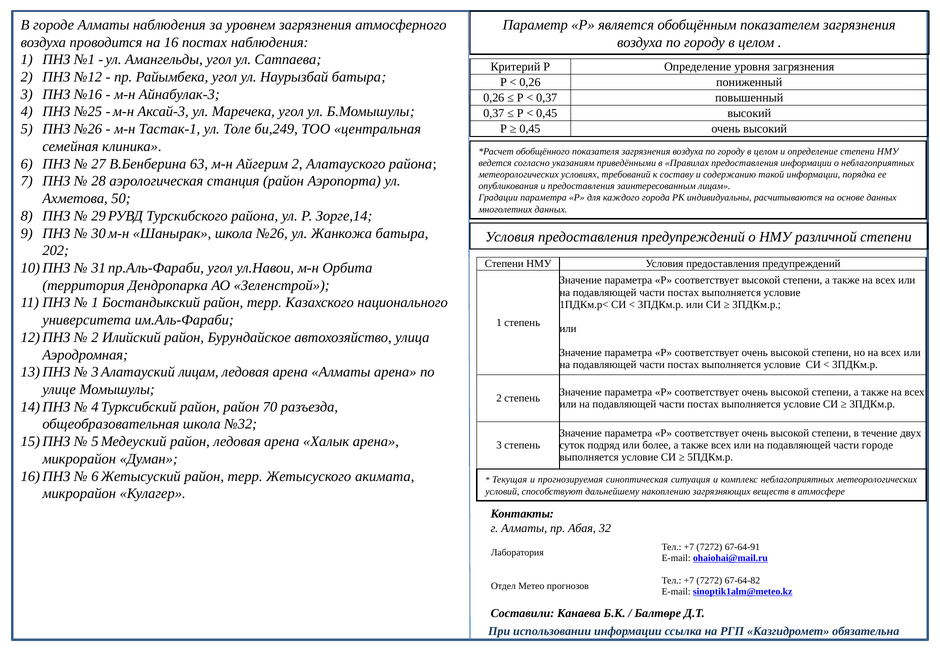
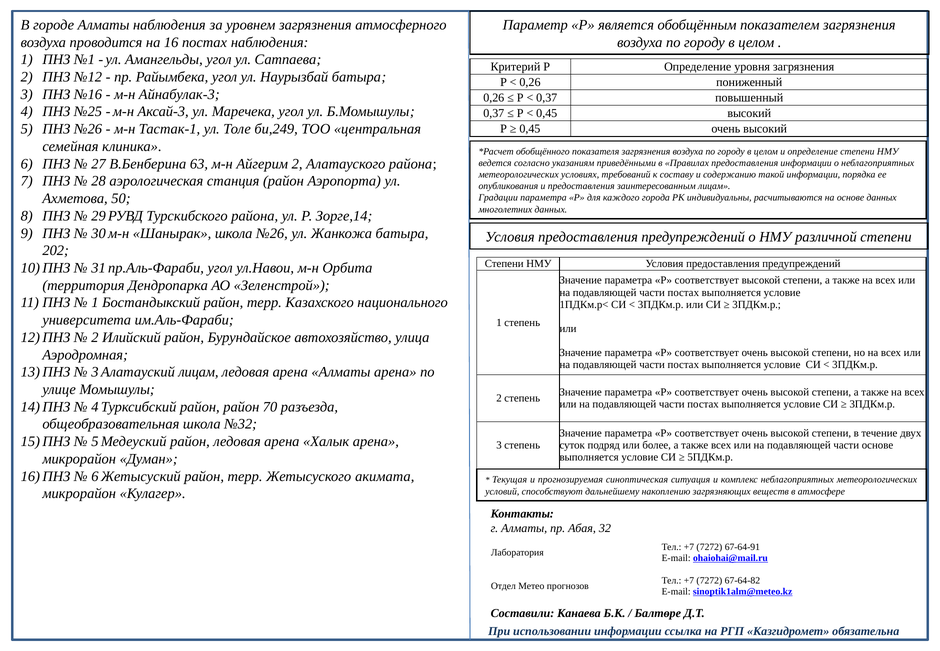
части городе: городе -> основе
